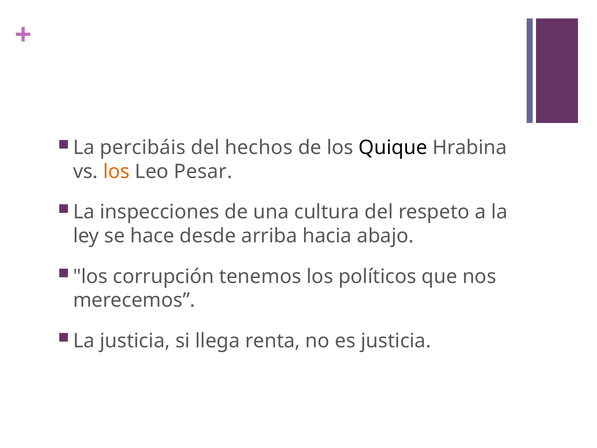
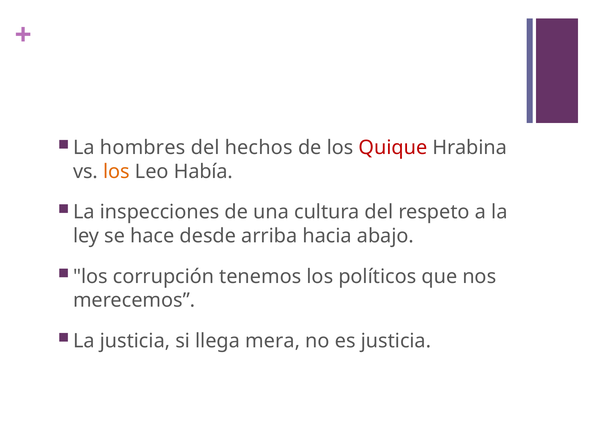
percibáis: percibáis -> hombres
Quique colour: black -> red
Pesar: Pesar -> Había
renta: renta -> mera
